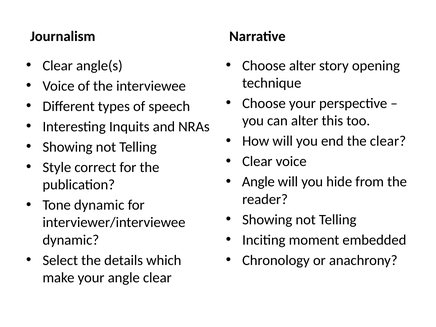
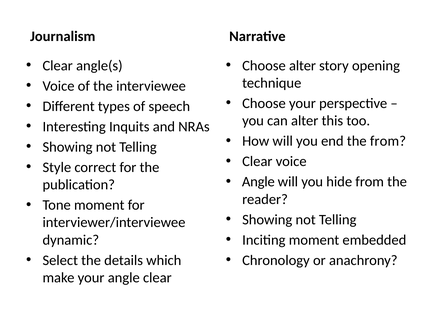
the clear: clear -> from
Tone dynamic: dynamic -> moment
